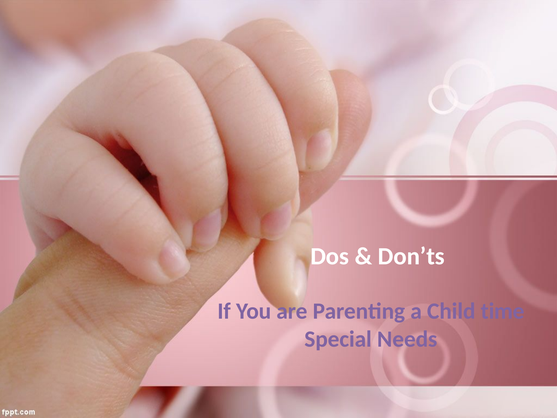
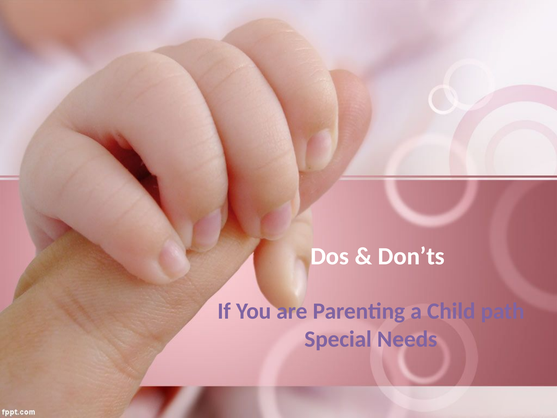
time: time -> path
